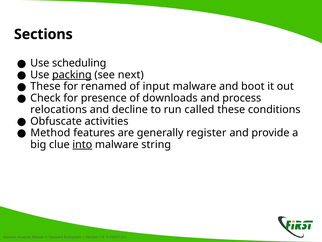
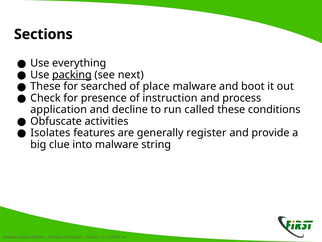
scheduling: scheduling -> everything
renamed: renamed -> searched
input: input -> place
downloads: downloads -> instruction
relocations: relocations -> application
Method: Method -> Isolates
into underline: present -> none
